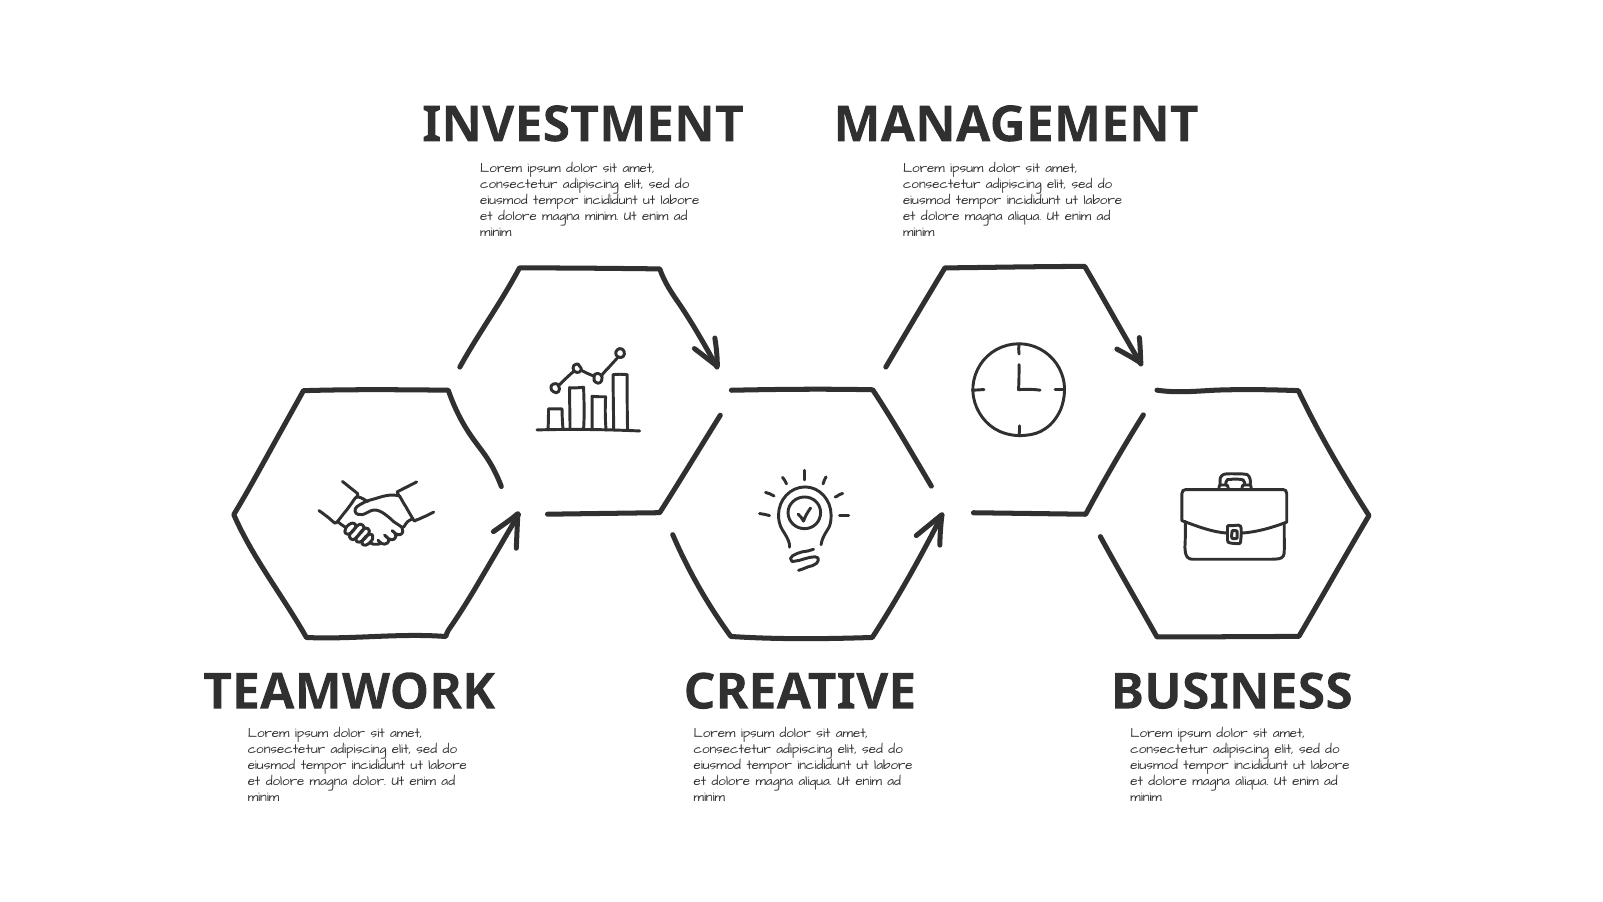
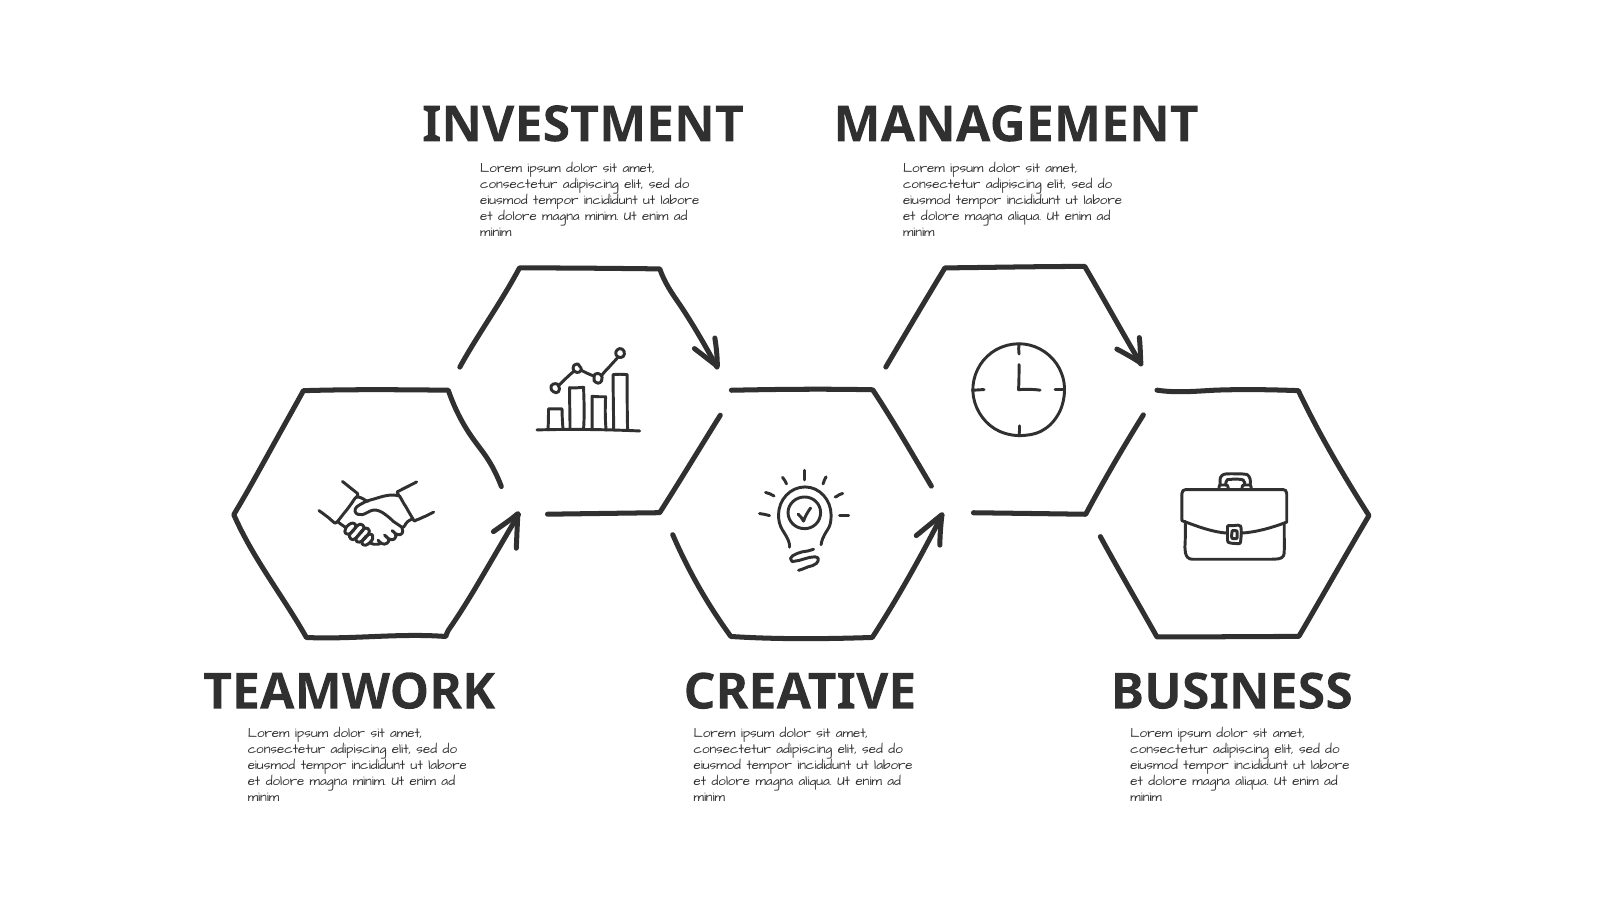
dolor at (369, 781): dolor -> minim
